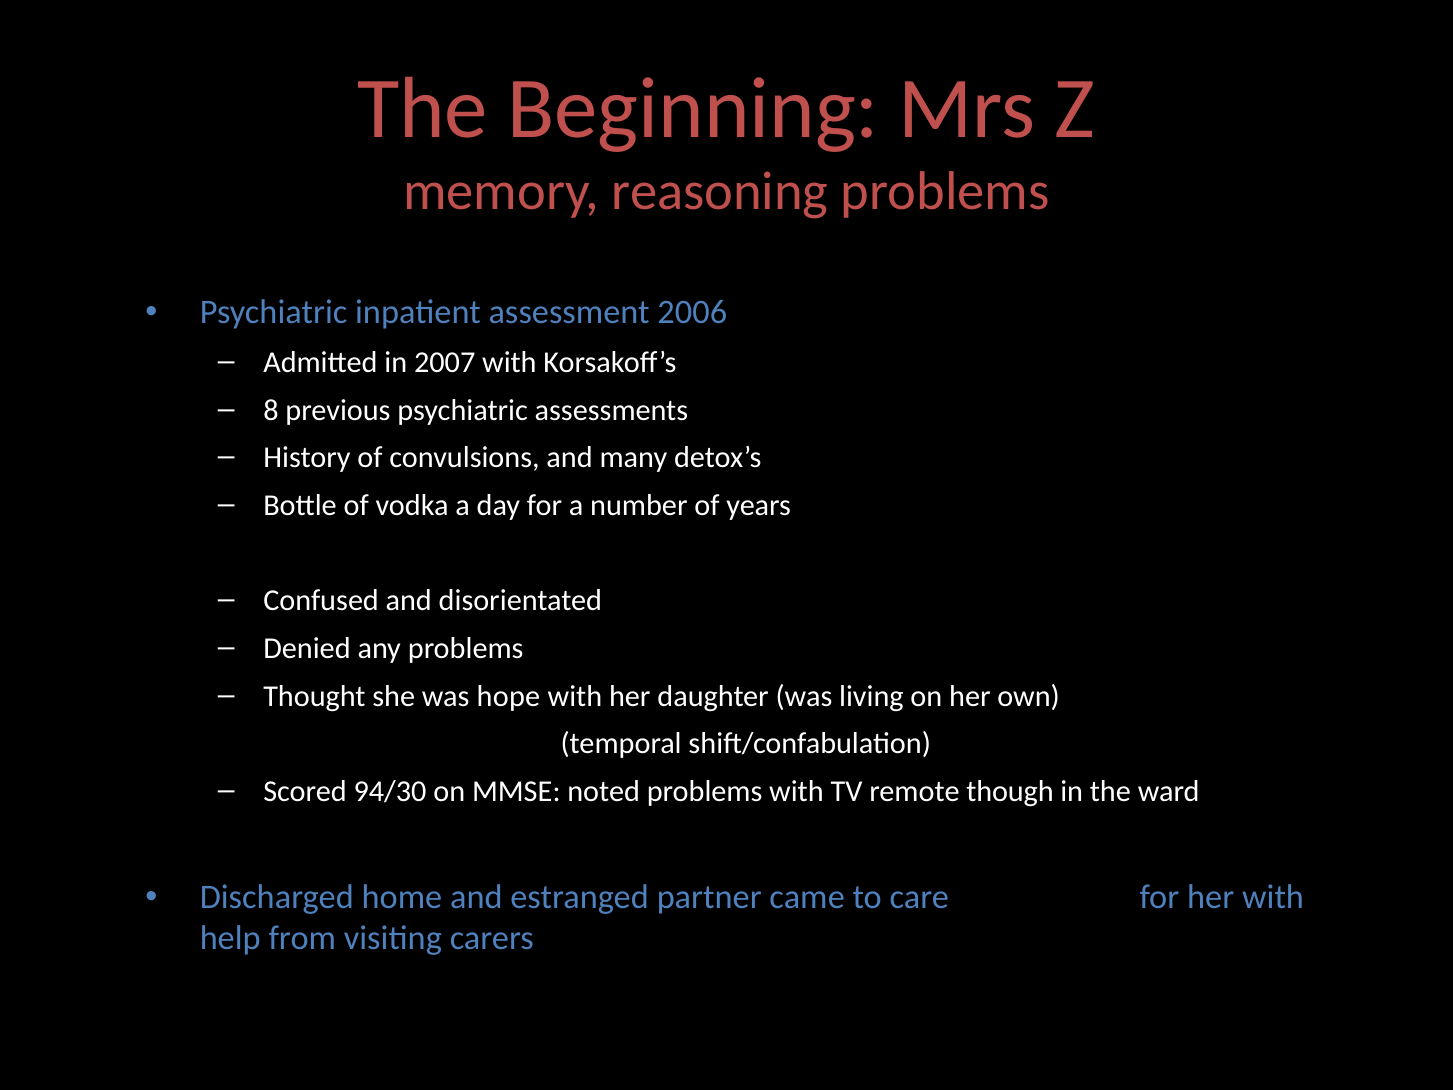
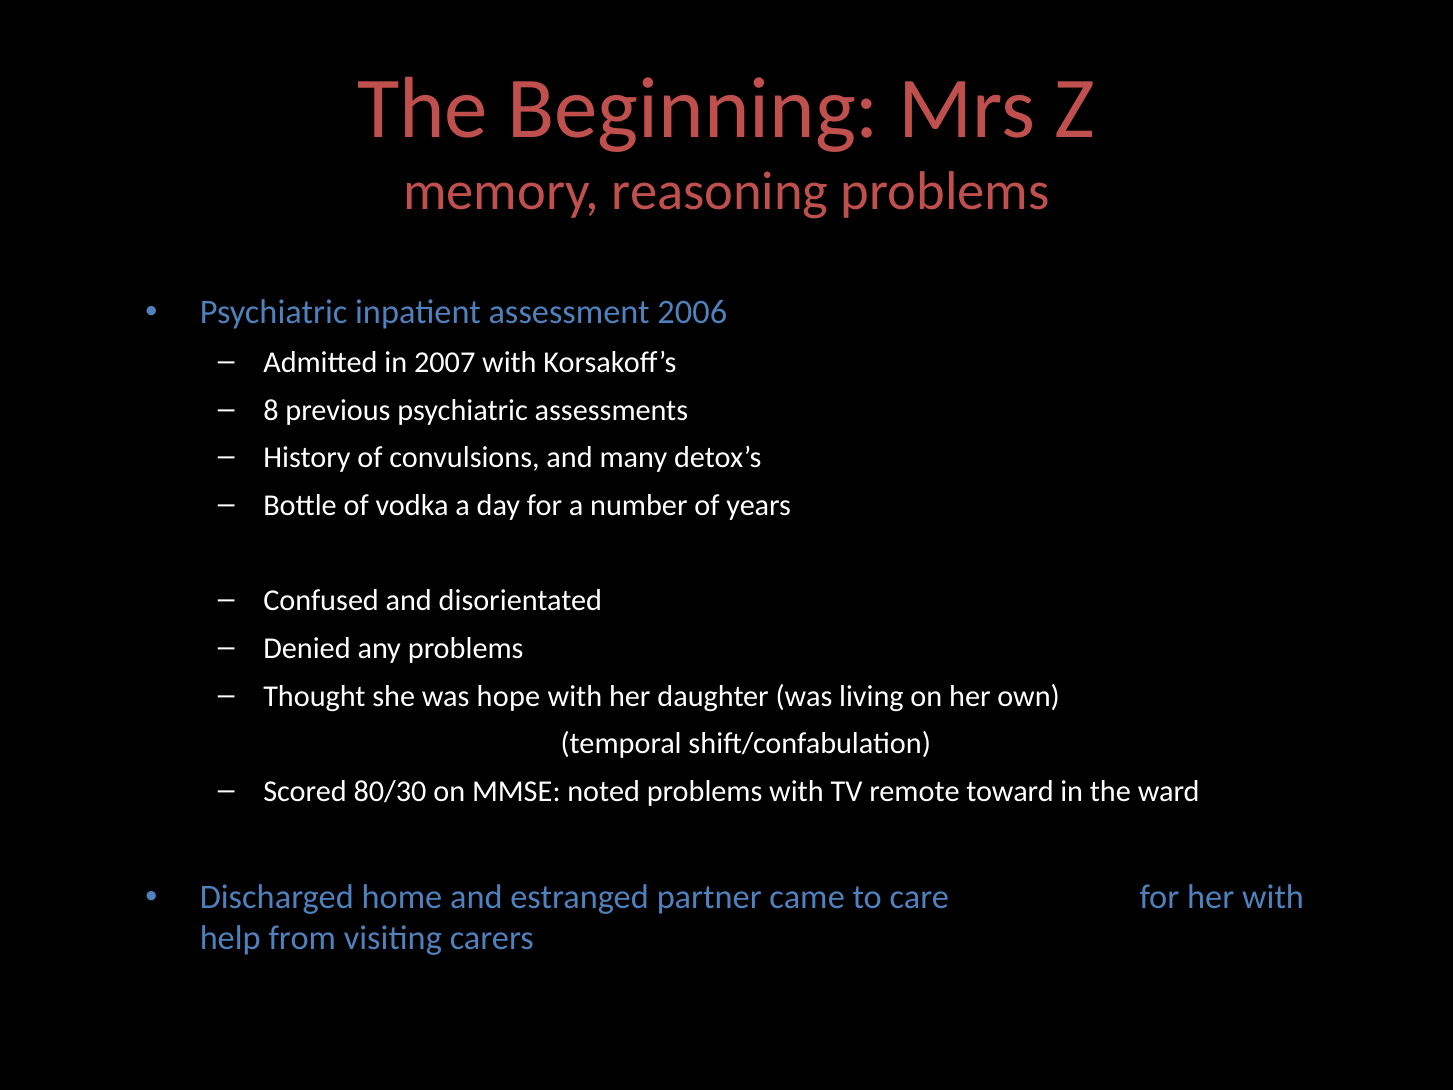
94/30: 94/30 -> 80/30
though: though -> toward
